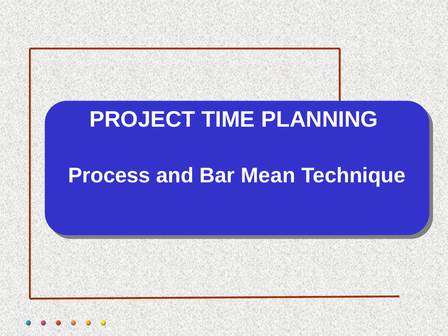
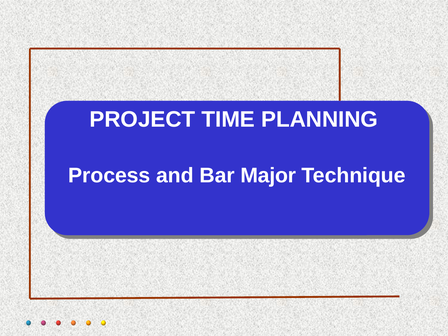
Mean: Mean -> Major
